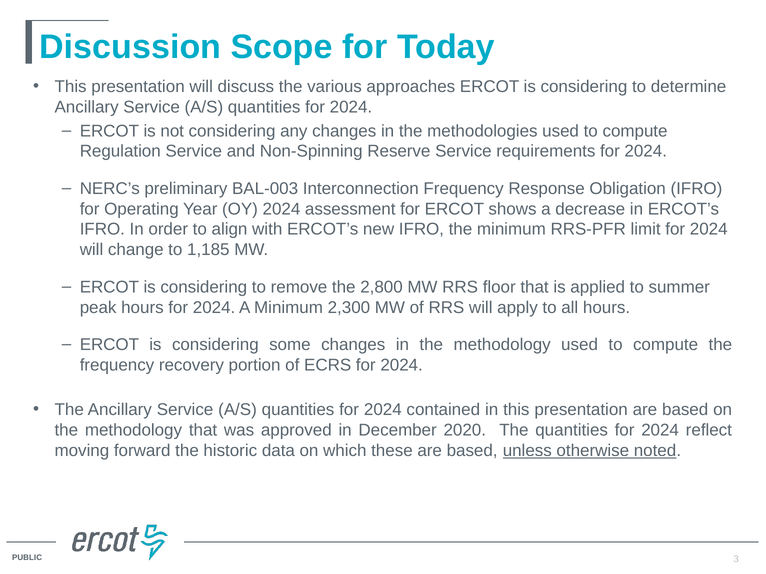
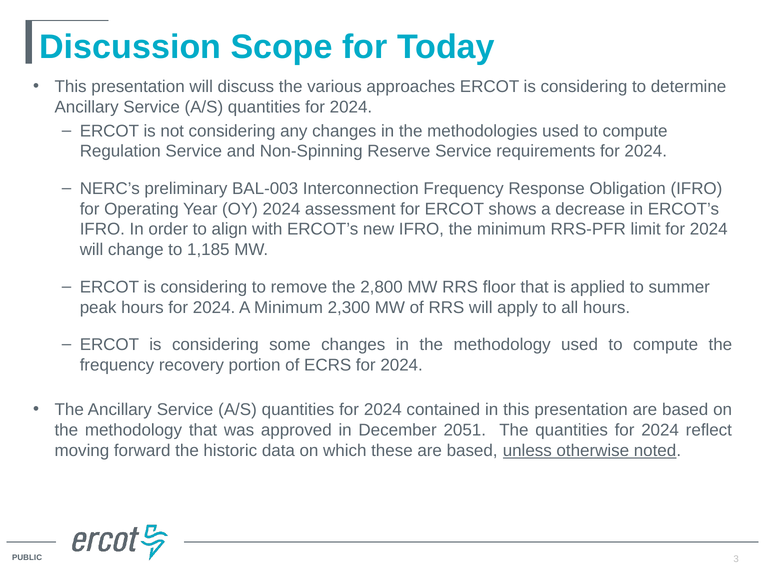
2020: 2020 -> 2051
